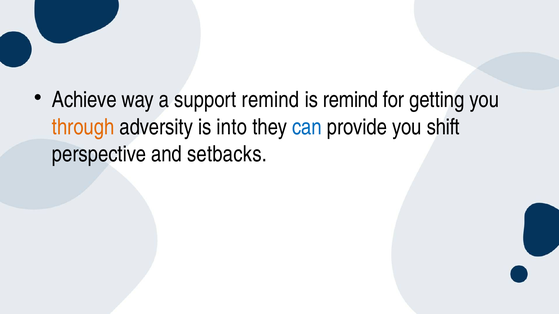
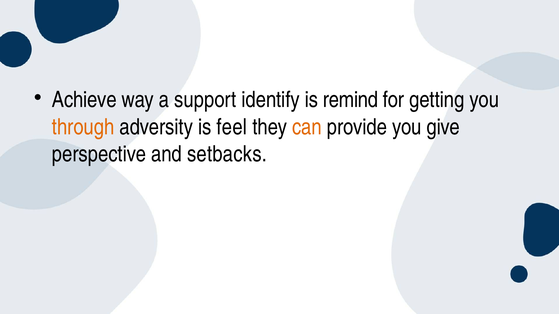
support remind: remind -> identify
into: into -> feel
can colour: blue -> orange
shift: shift -> give
